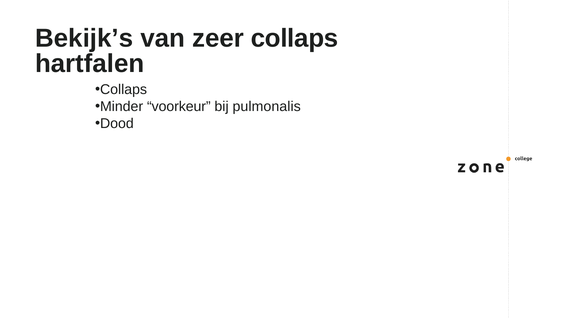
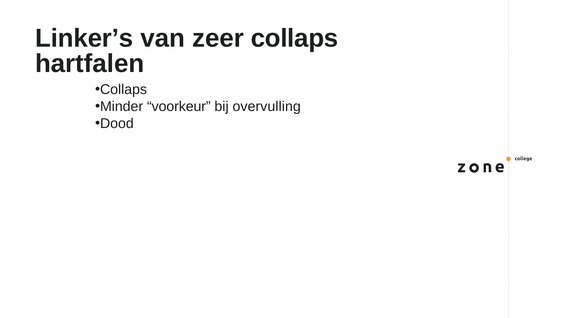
Bekijk’s: Bekijk’s -> Linker’s
pulmonalis: pulmonalis -> overvulling
